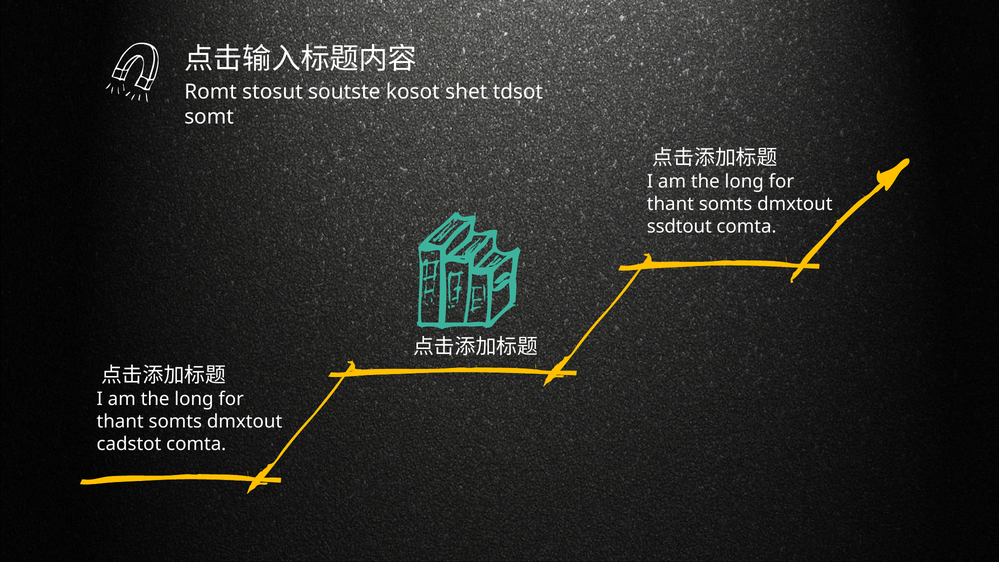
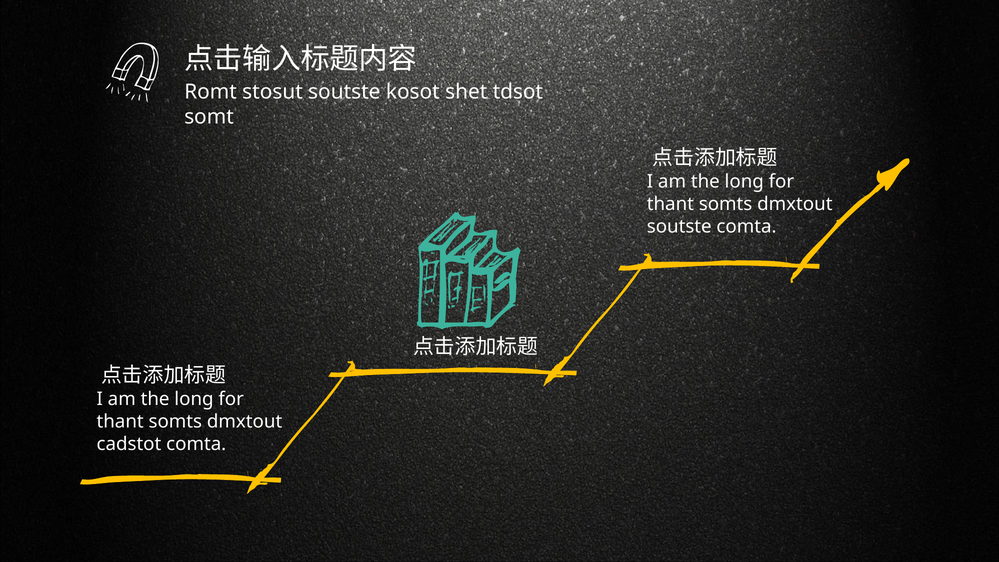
ssdtout at (679, 226): ssdtout -> soutste
